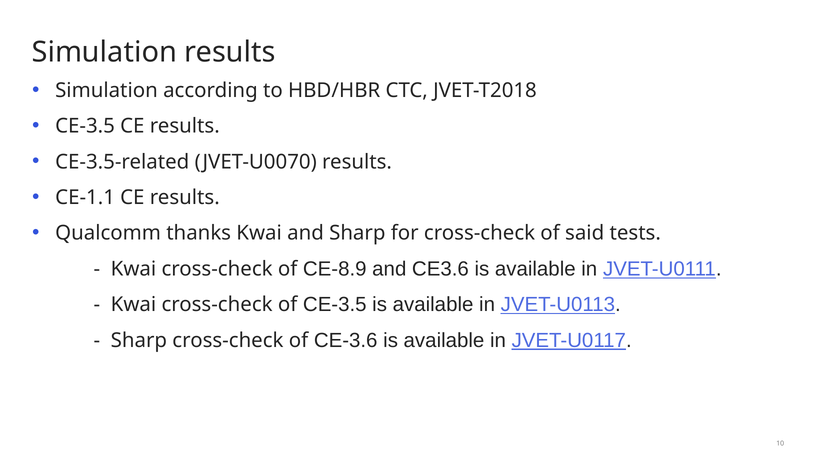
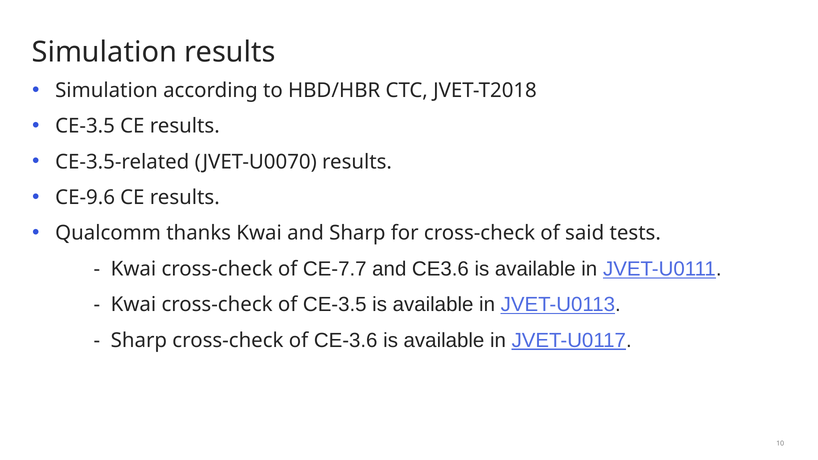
CE-1.1: CE-1.1 -> CE-9.6
CE-8.9: CE-8.9 -> CE-7.7
